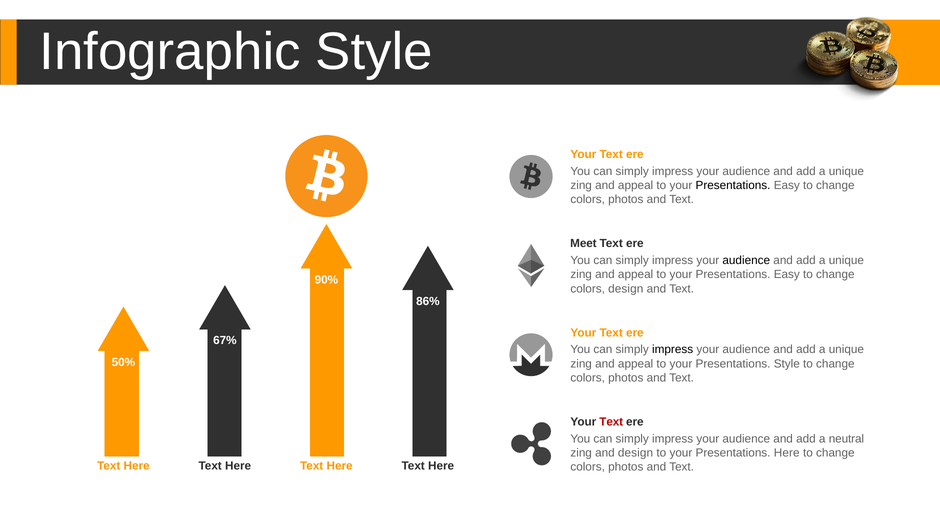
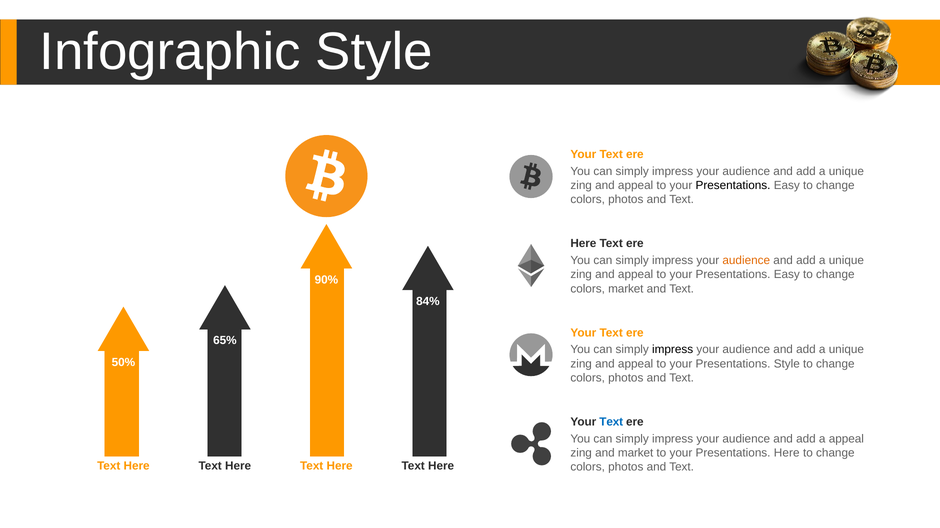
Meet at (583, 244): Meet -> Here
audience at (746, 261) colour: black -> orange
colors design: design -> market
86%: 86% -> 84%
67%: 67% -> 65%
Text at (611, 422) colour: red -> blue
a neutral: neutral -> appeal
and design: design -> market
